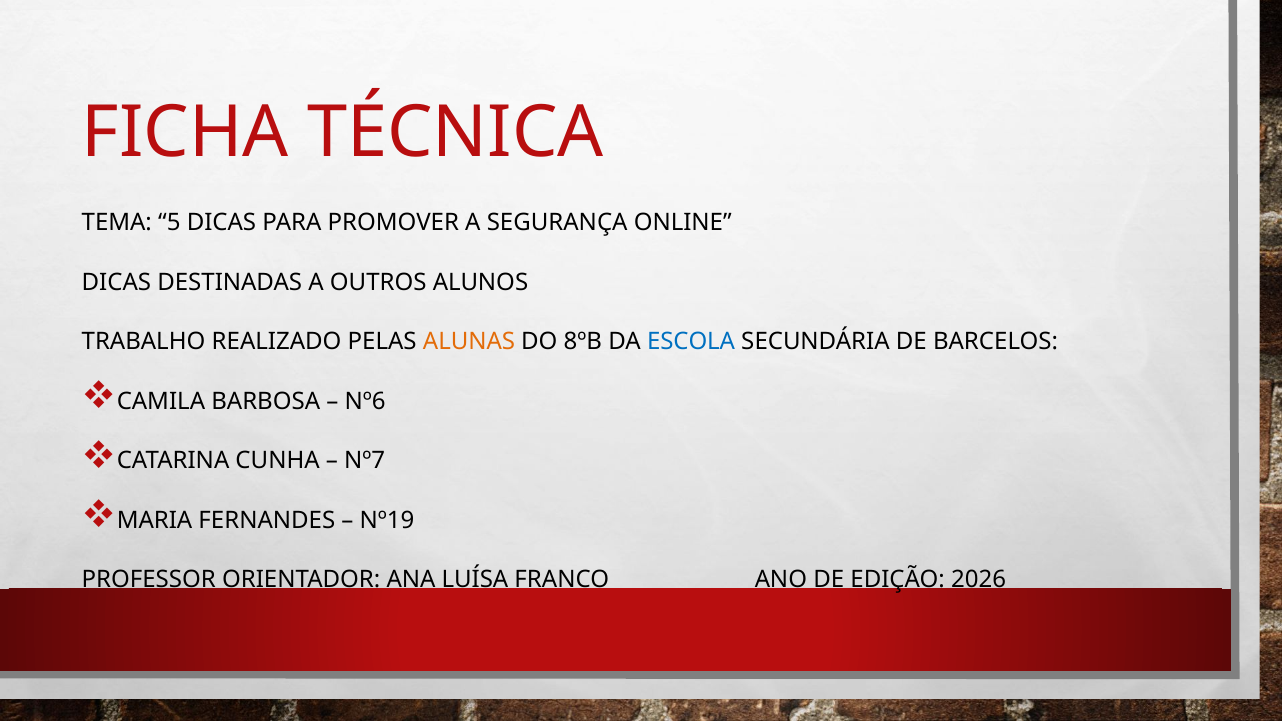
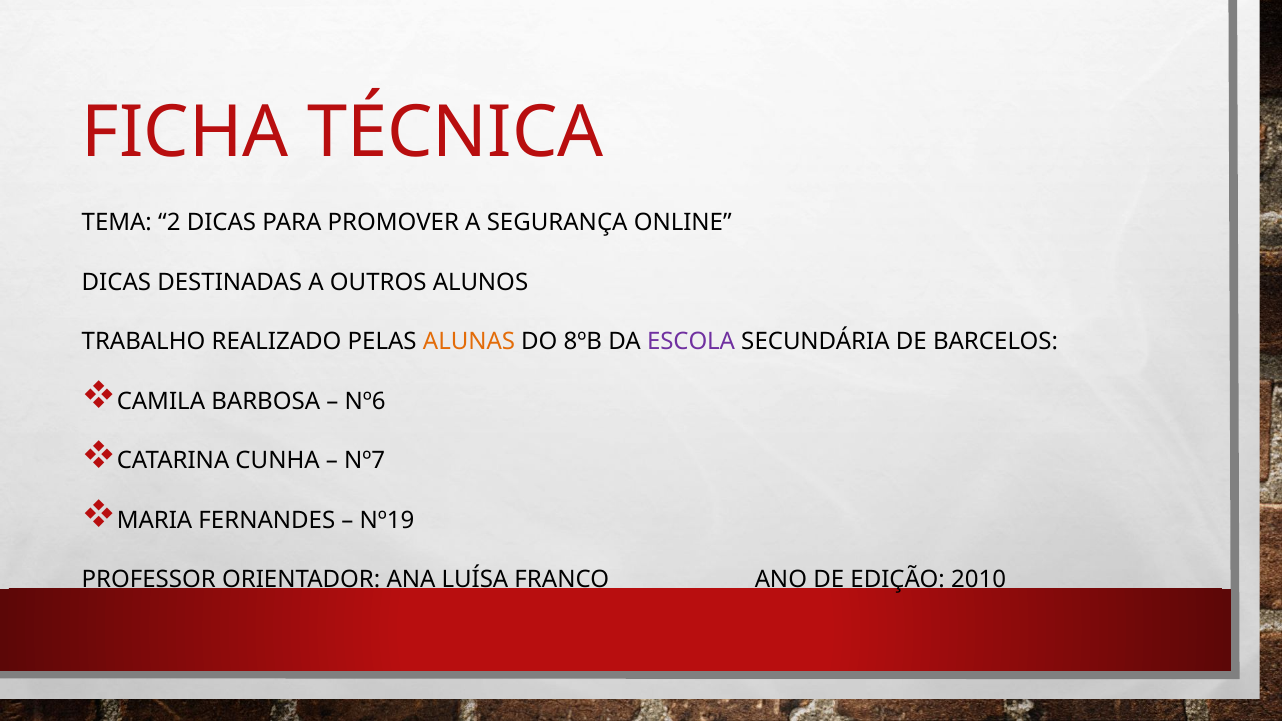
5: 5 -> 2
ESCOLA colour: blue -> purple
2026: 2026 -> 2010
